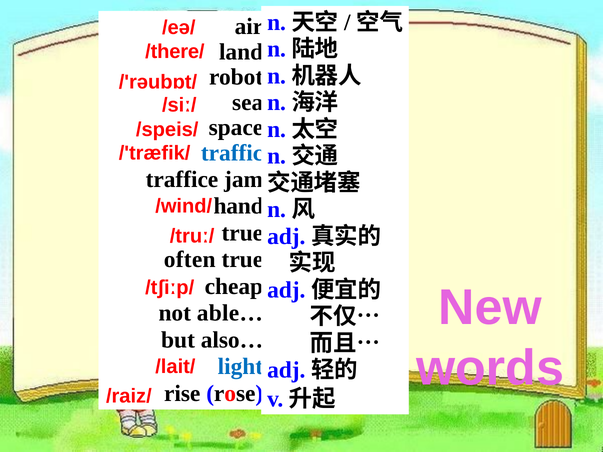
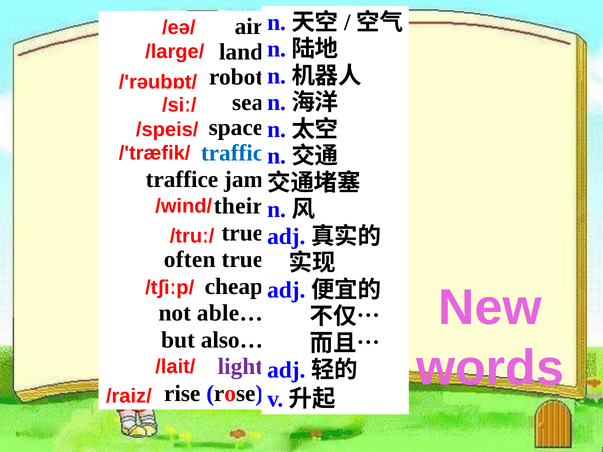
/there/: /there/ -> /large/
hand: hand -> their
light colour: blue -> purple
